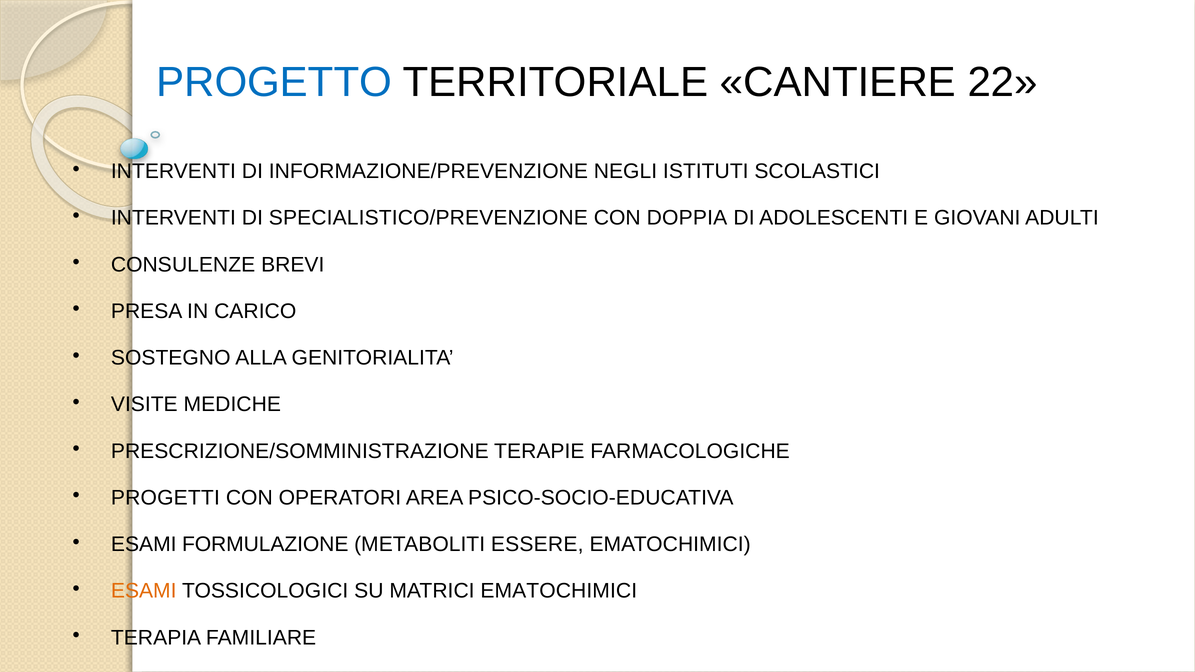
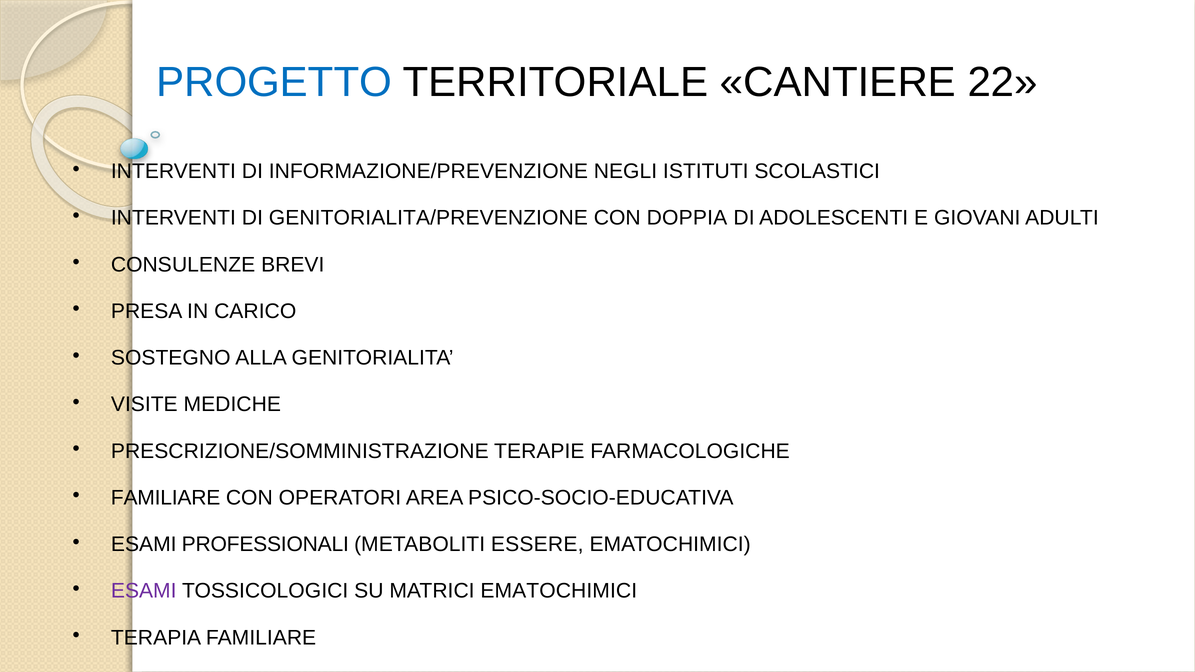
SPECIALISTICO/PREVENZIONE: SPECIALISTICO/PREVENZIONE -> GENITORIALITA/PREVENZIONE
PROGETTI at (165, 498): PROGETTI -> FAMILIARE
FORMULAZIONE: FORMULAZIONE -> PROFESSIONALI
ESAMI at (144, 591) colour: orange -> purple
